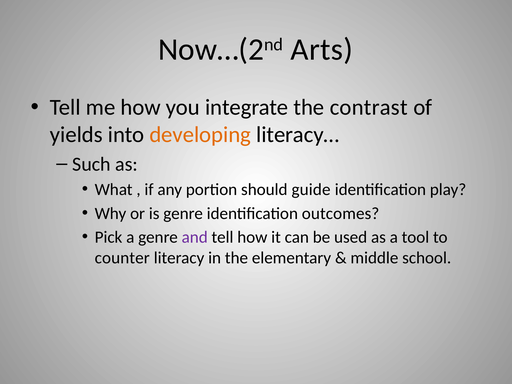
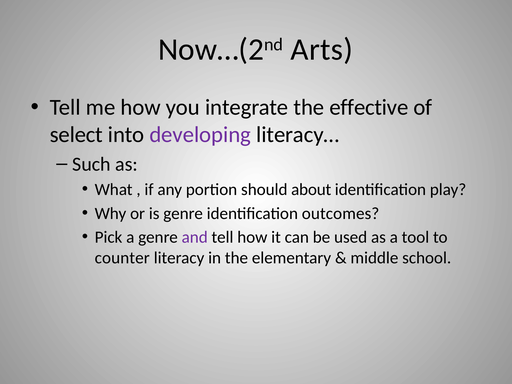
contrast: contrast -> effective
yields: yields -> select
developing colour: orange -> purple
guide: guide -> about
